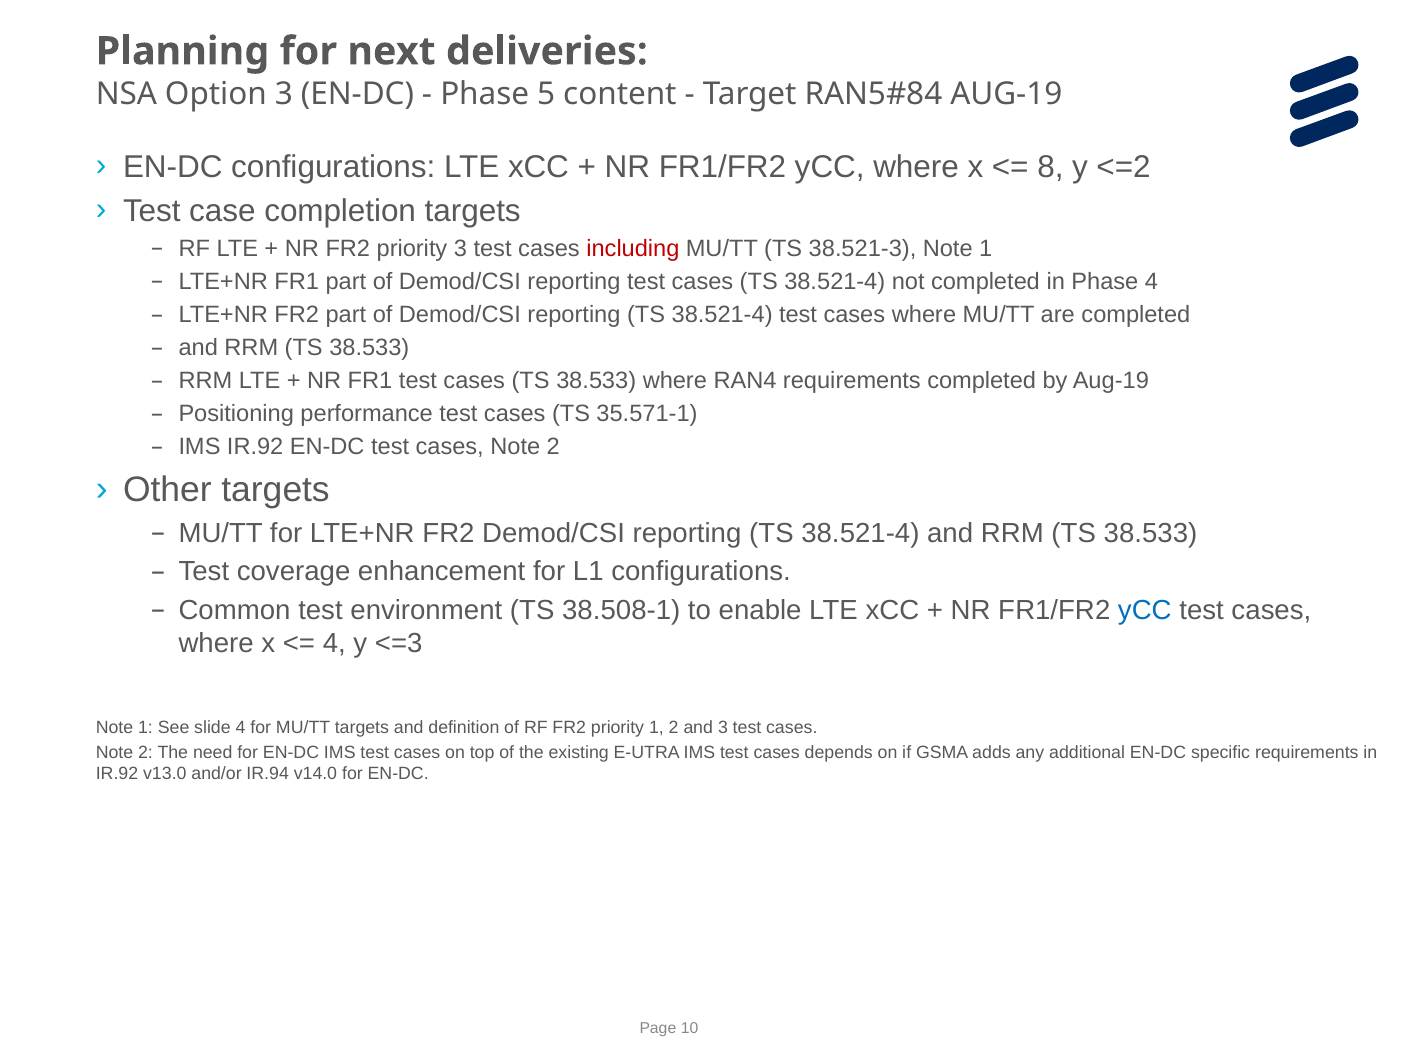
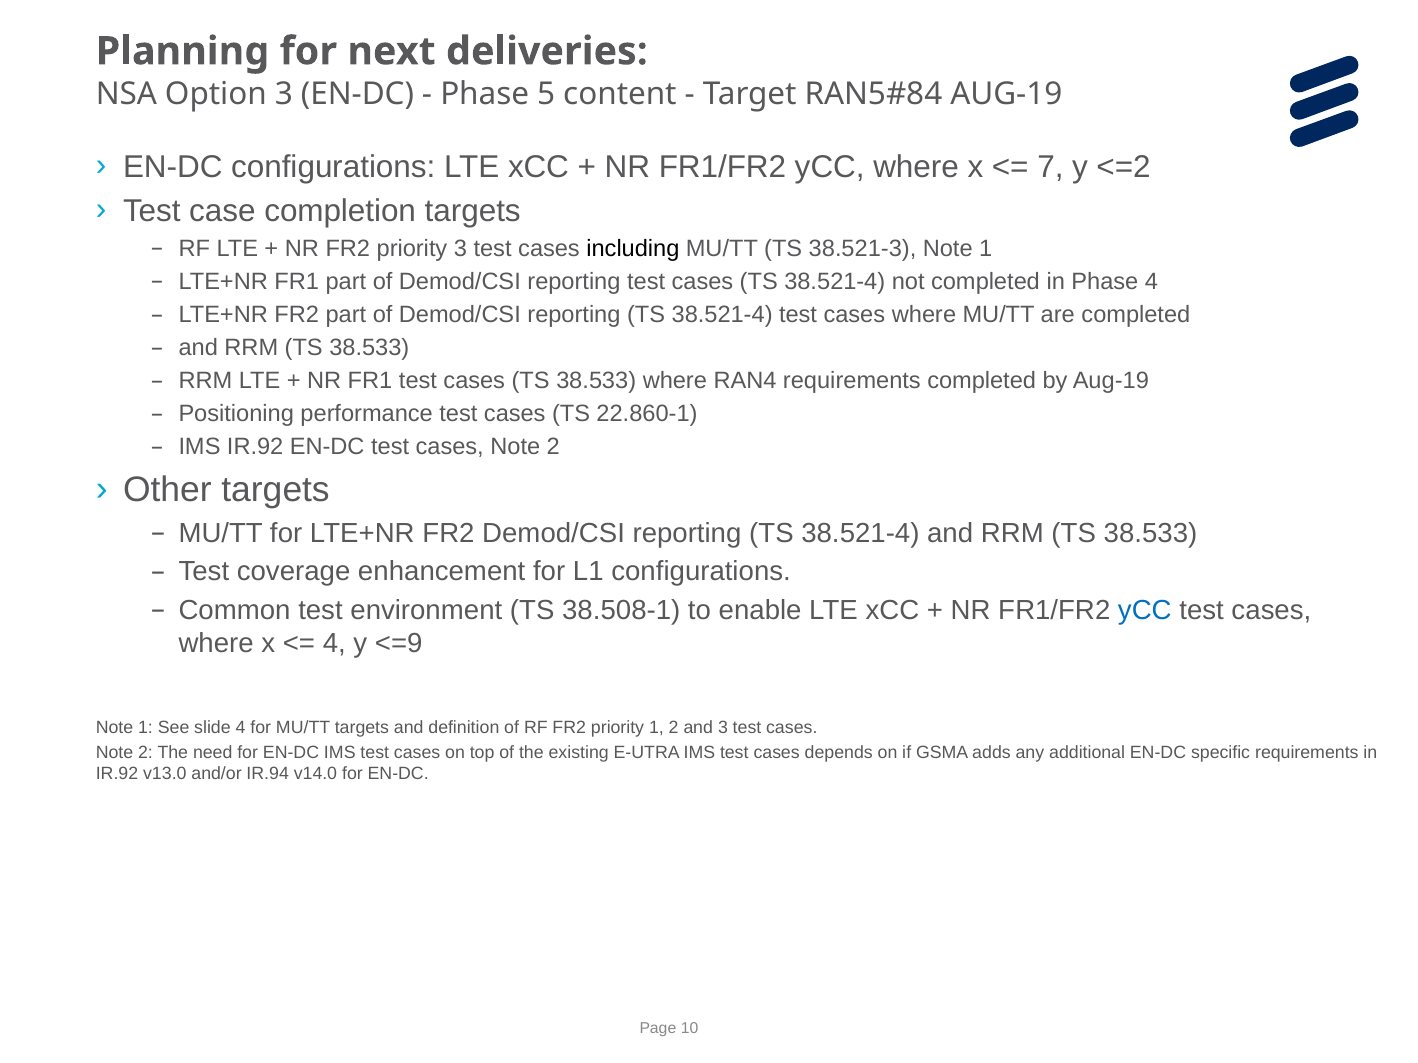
8: 8 -> 7
including colour: red -> black
35.571-1: 35.571-1 -> 22.860-1
<=3: <=3 -> <=9
